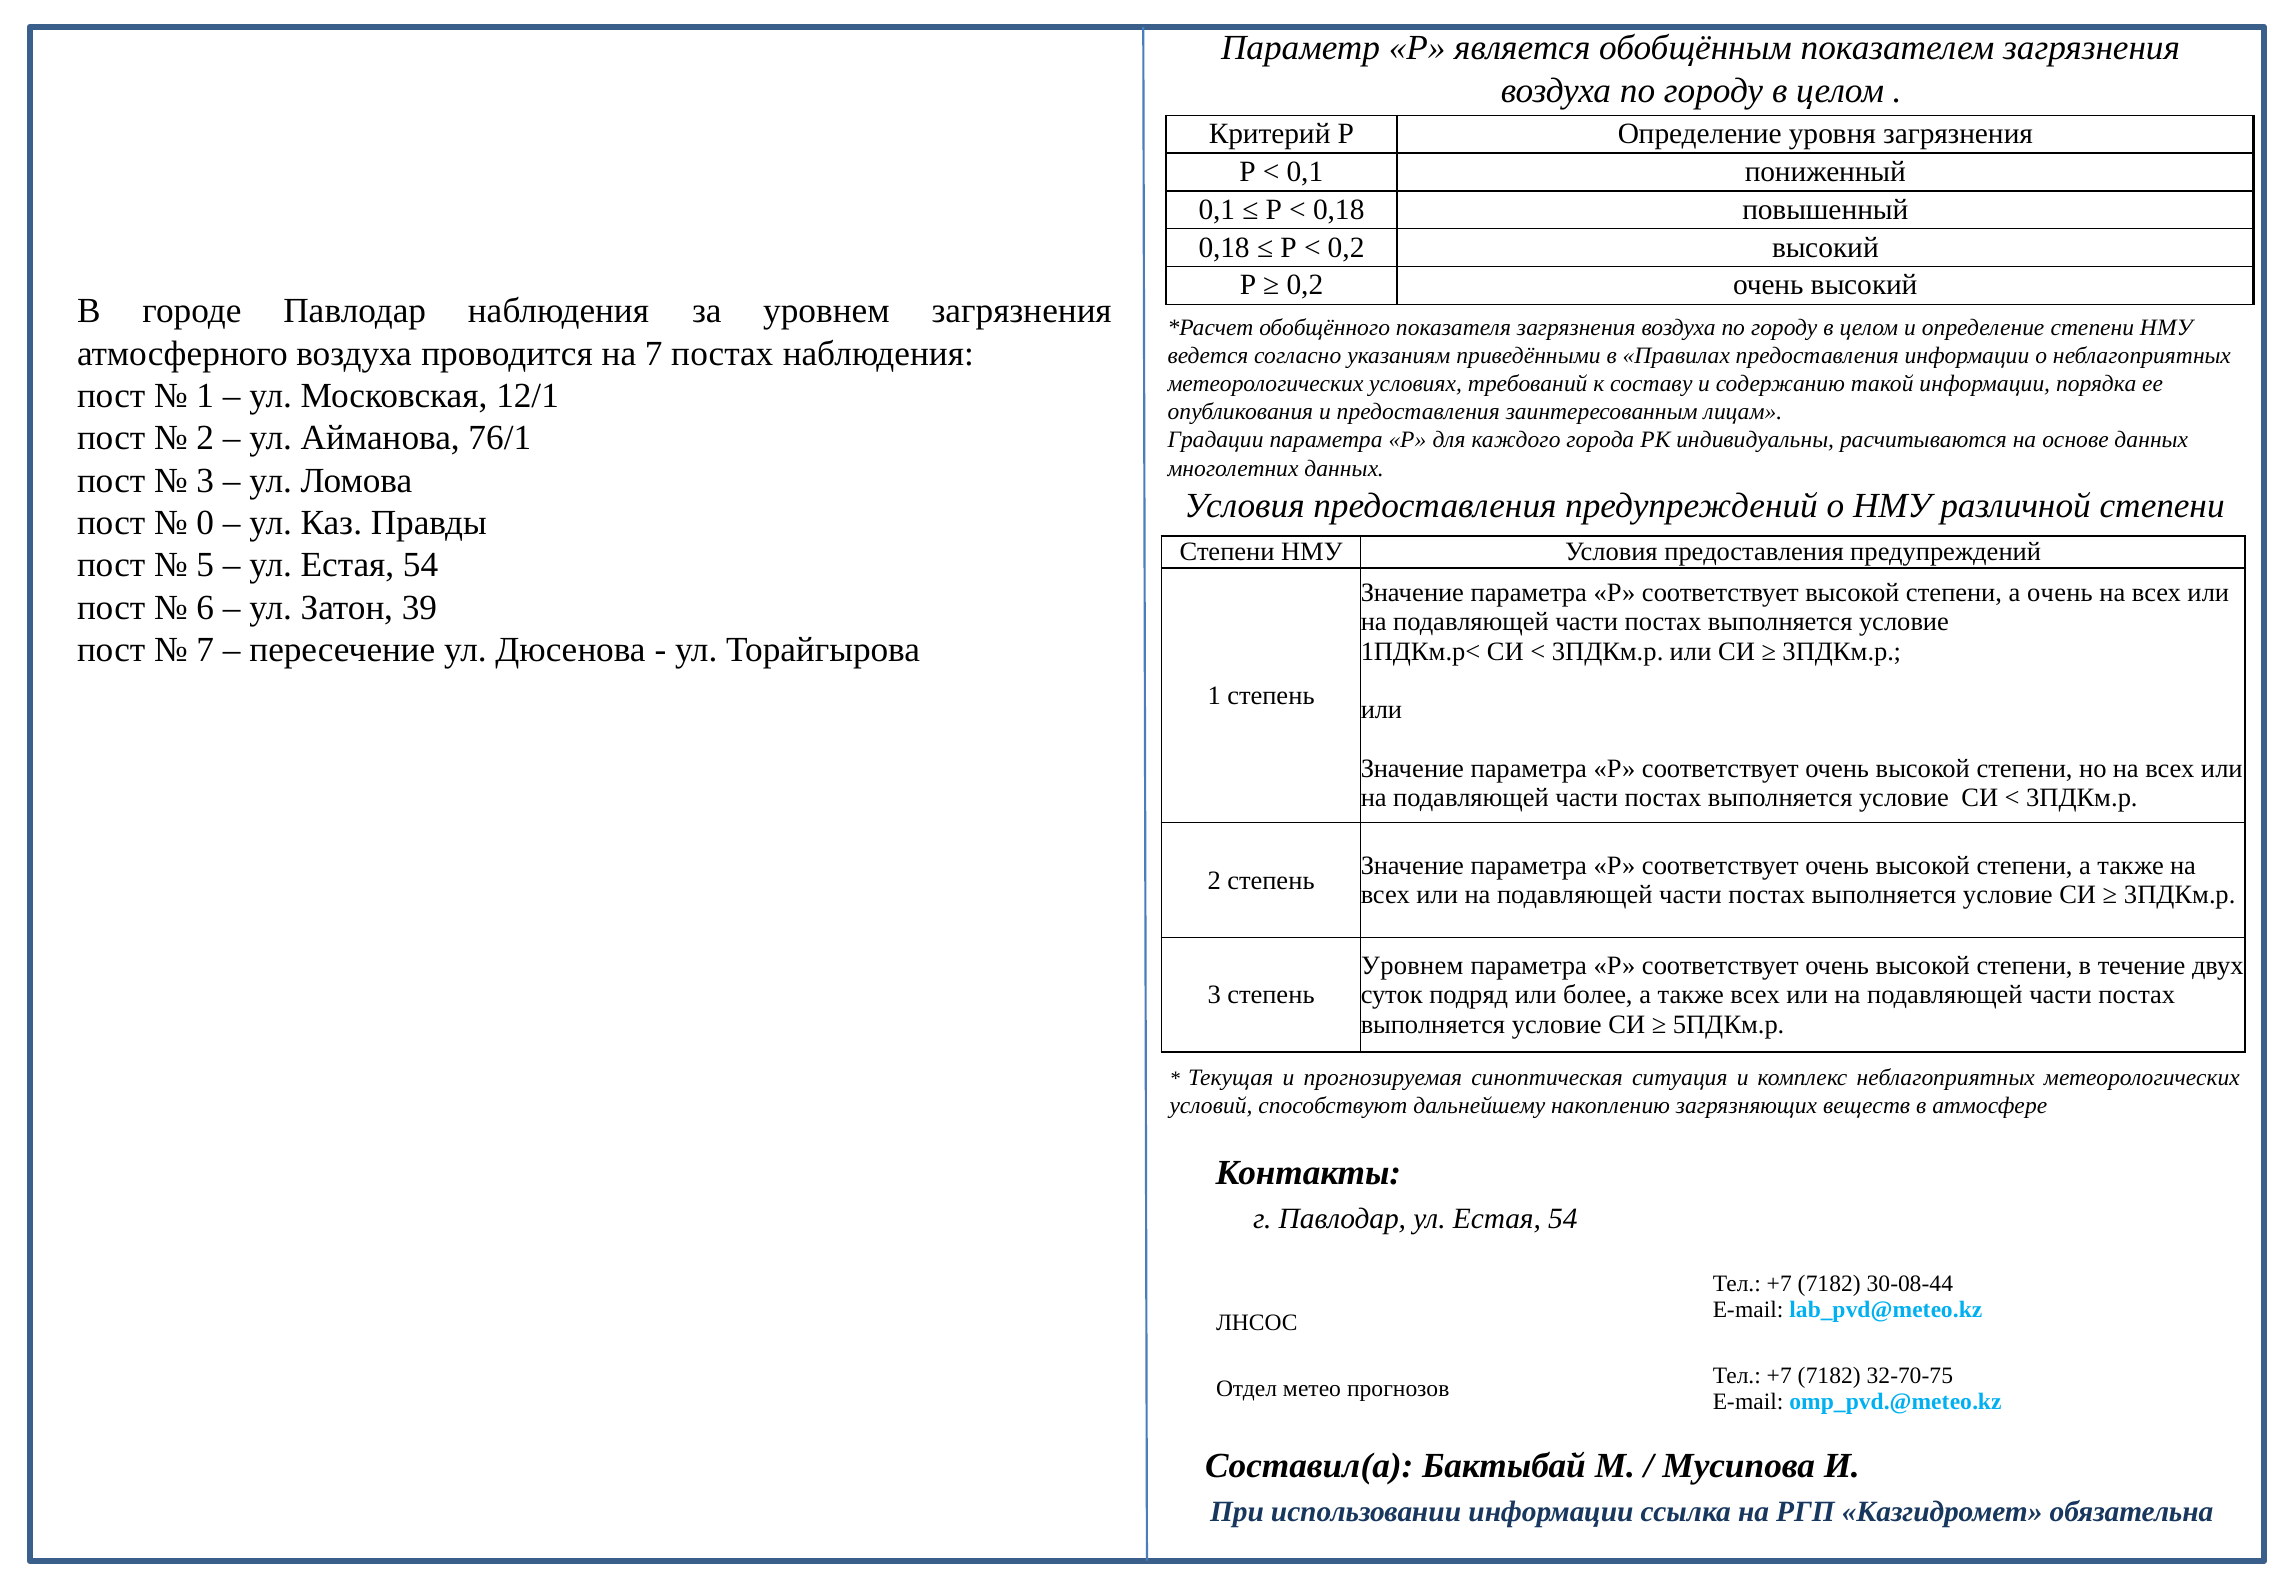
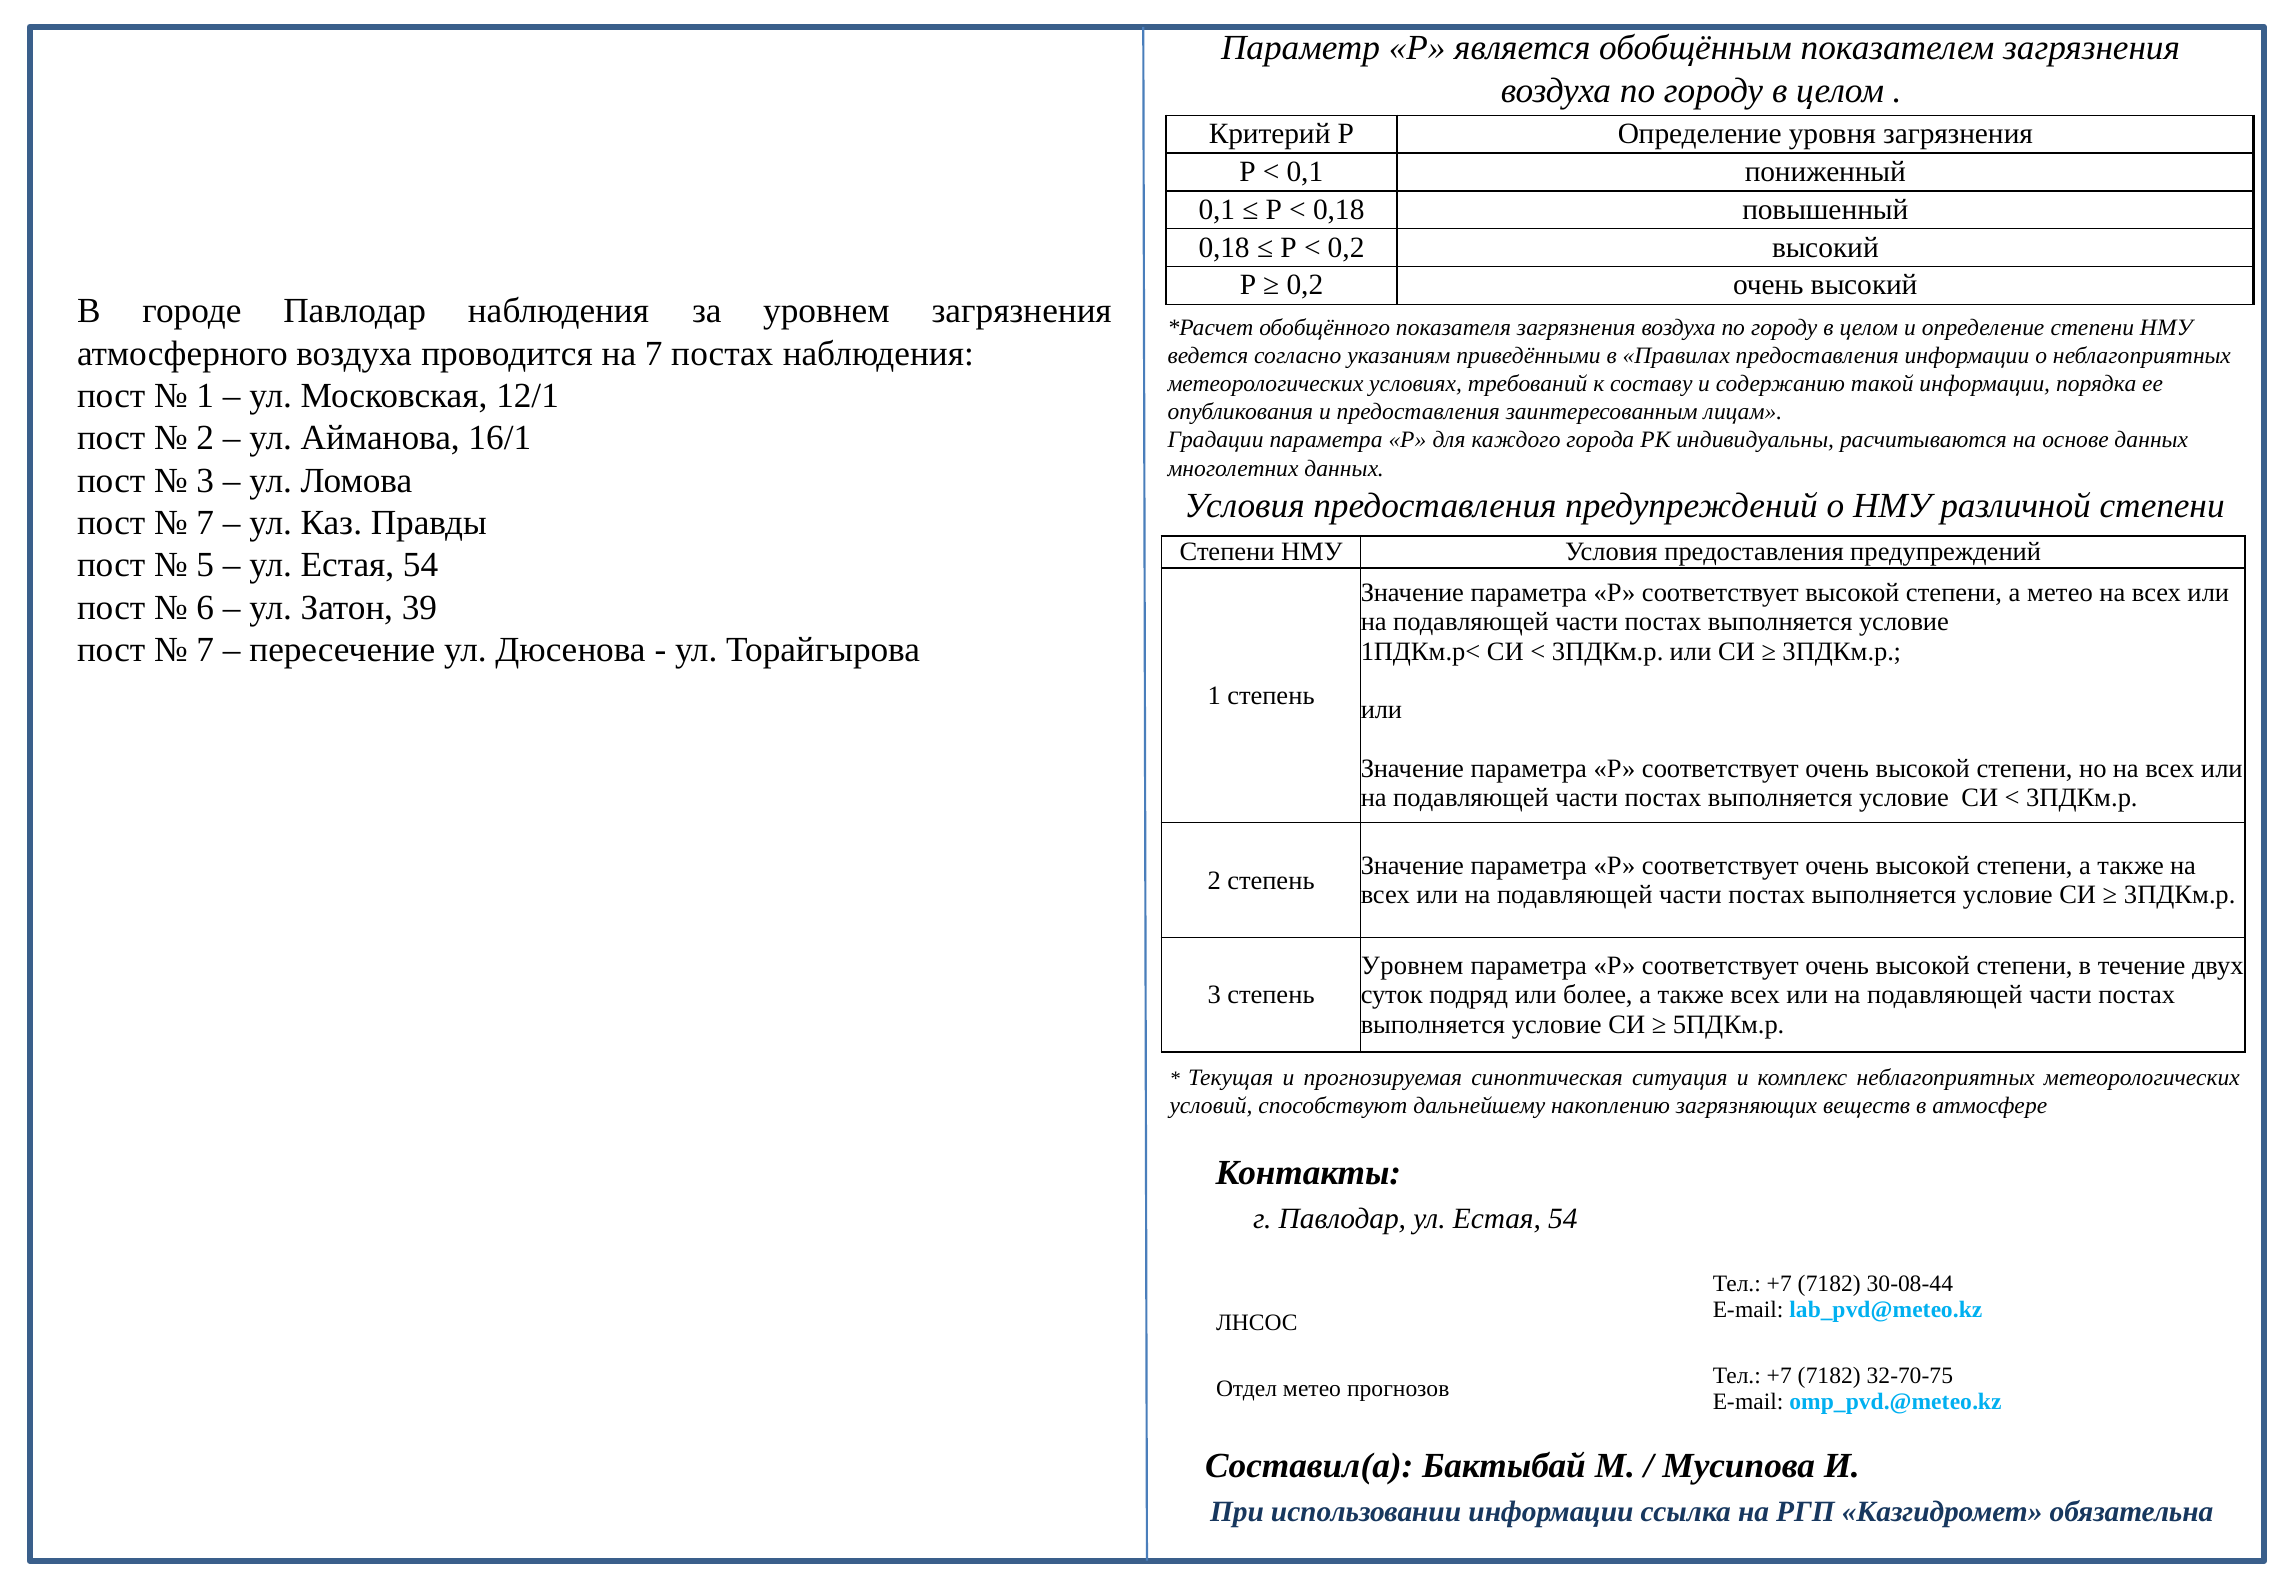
76/1: 76/1 -> 16/1
0 at (205, 523): 0 -> 7
а очень: очень -> метео
